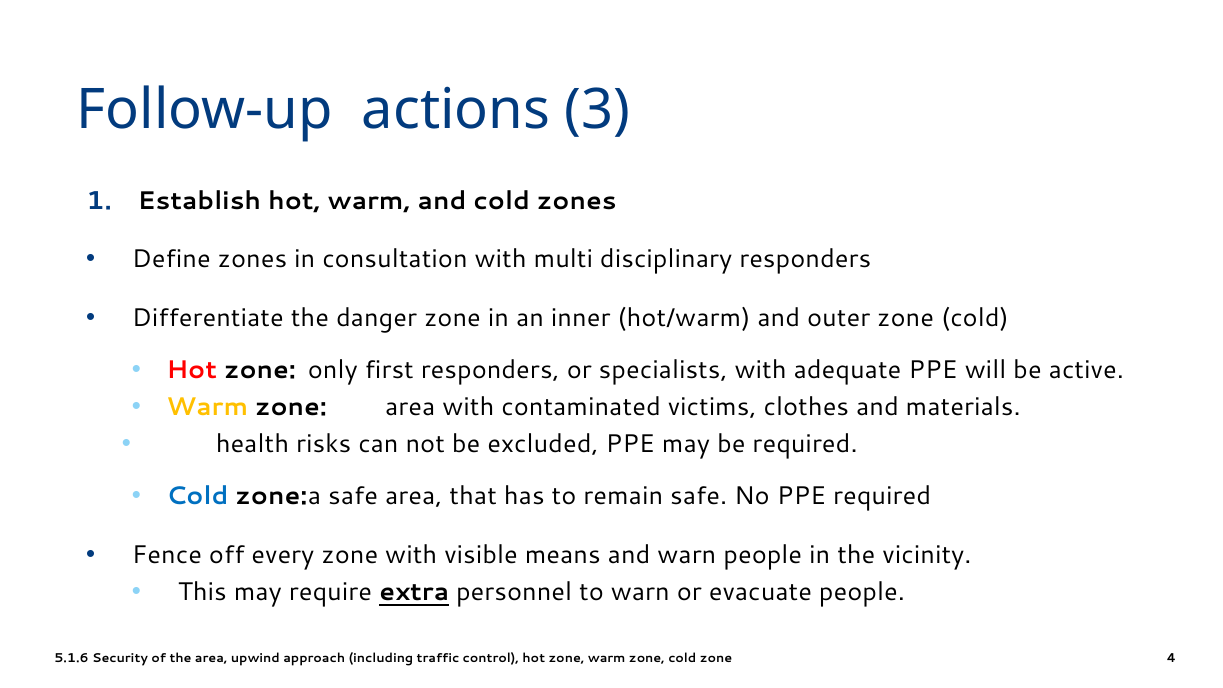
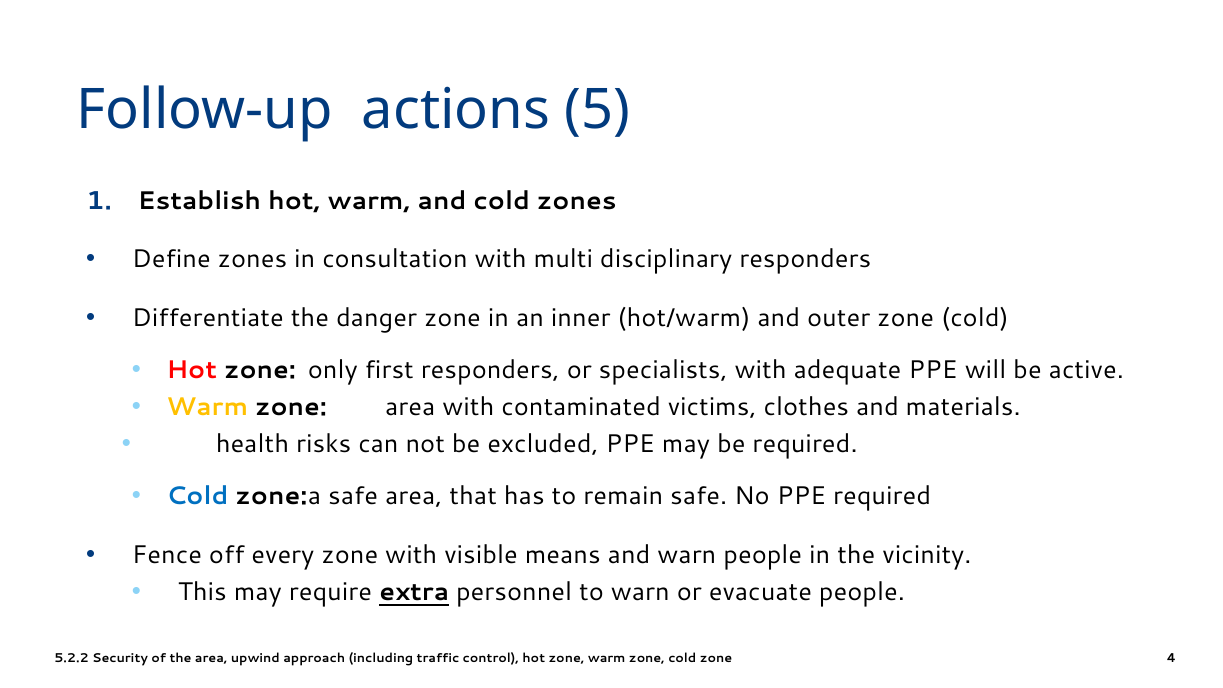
3: 3 -> 5
5.1.6: 5.1.6 -> 5.2.2
